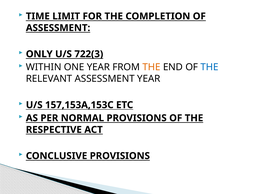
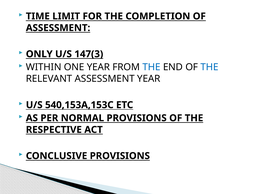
722(3: 722(3 -> 147(3
THE at (151, 67) colour: orange -> blue
157,153A,153C: 157,153A,153C -> 540,153A,153C
